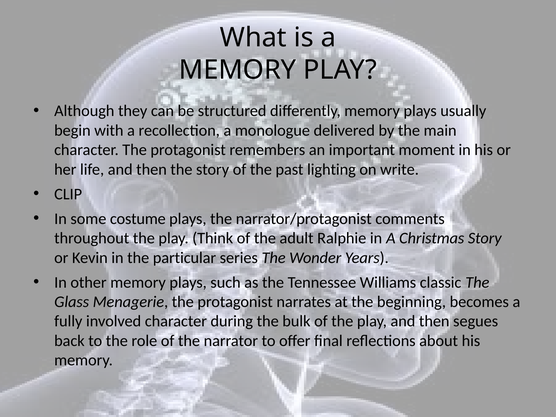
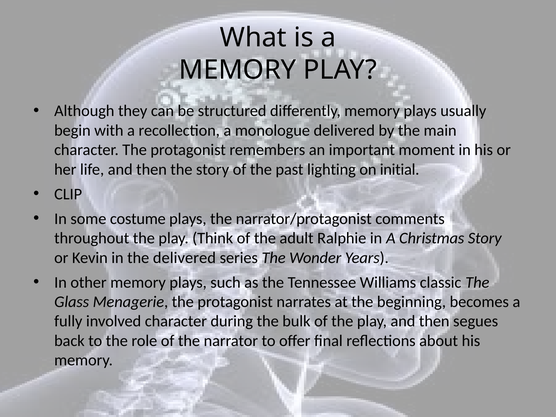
write: write -> initial
the particular: particular -> delivered
